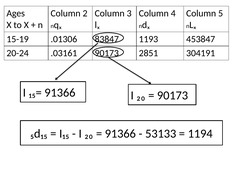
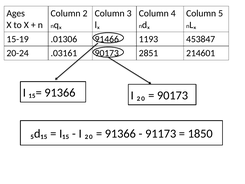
83847: 83847 -> 91466
304191: 304191 -> 214601
53133: 53133 -> 91173
1194: 1194 -> 1850
